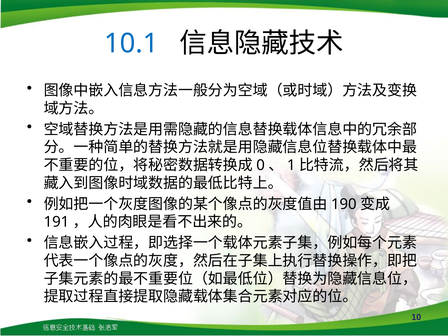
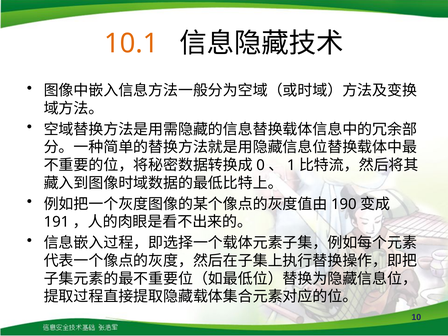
10.1 colour: blue -> orange
